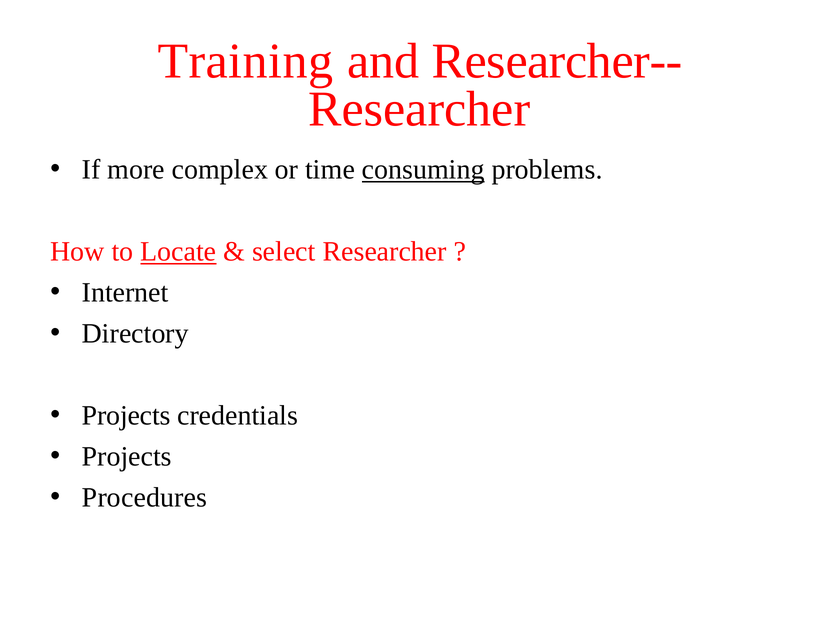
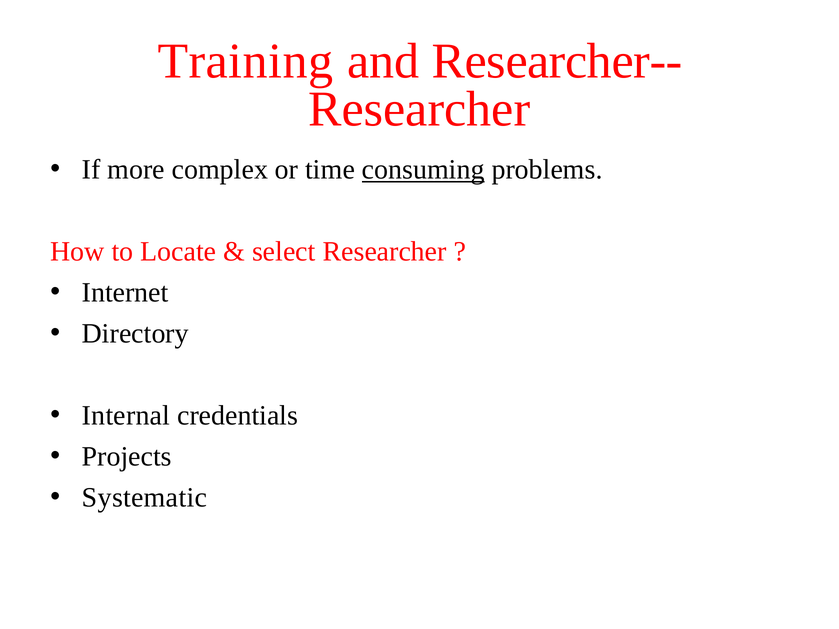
Locate underline: present -> none
Projects at (126, 416): Projects -> Internal
Procedures: Procedures -> Systematic
